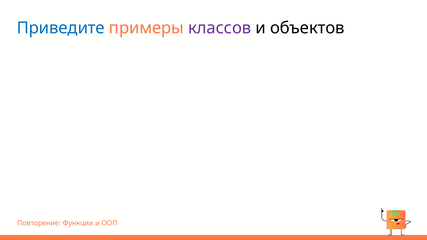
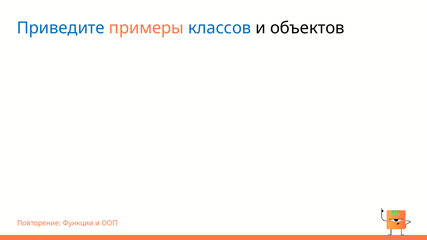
классов colour: purple -> blue
